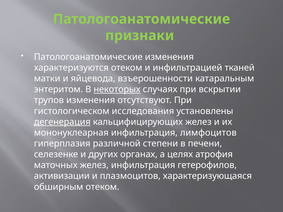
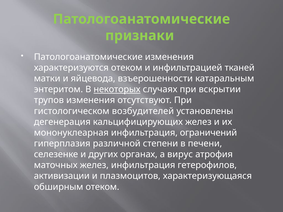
исследования: исследования -> возбудителей
дегенерация underline: present -> none
лимфоцитов: лимфоцитов -> ограничений
целях: целях -> вирус
